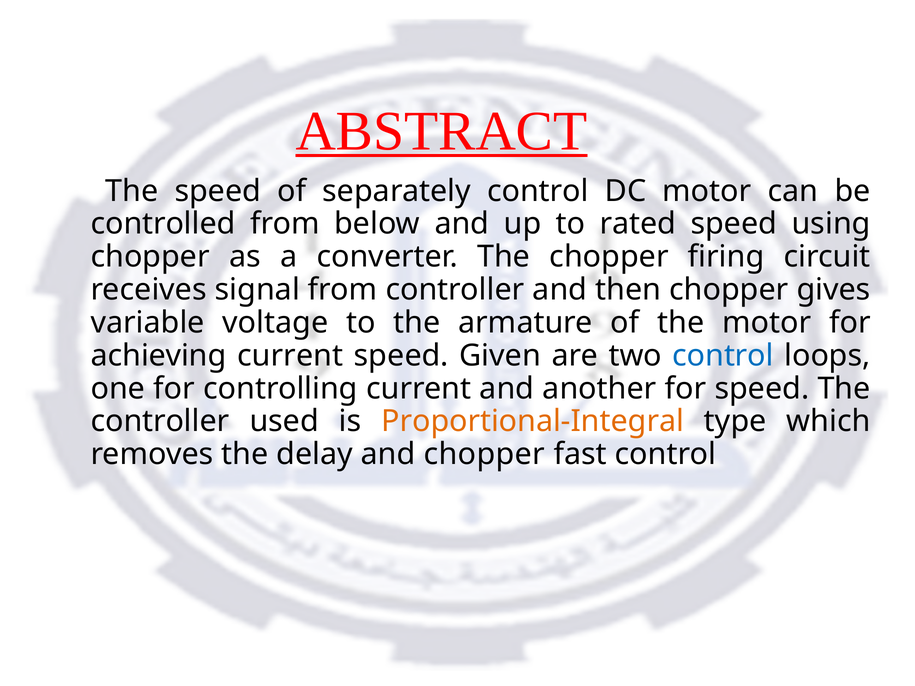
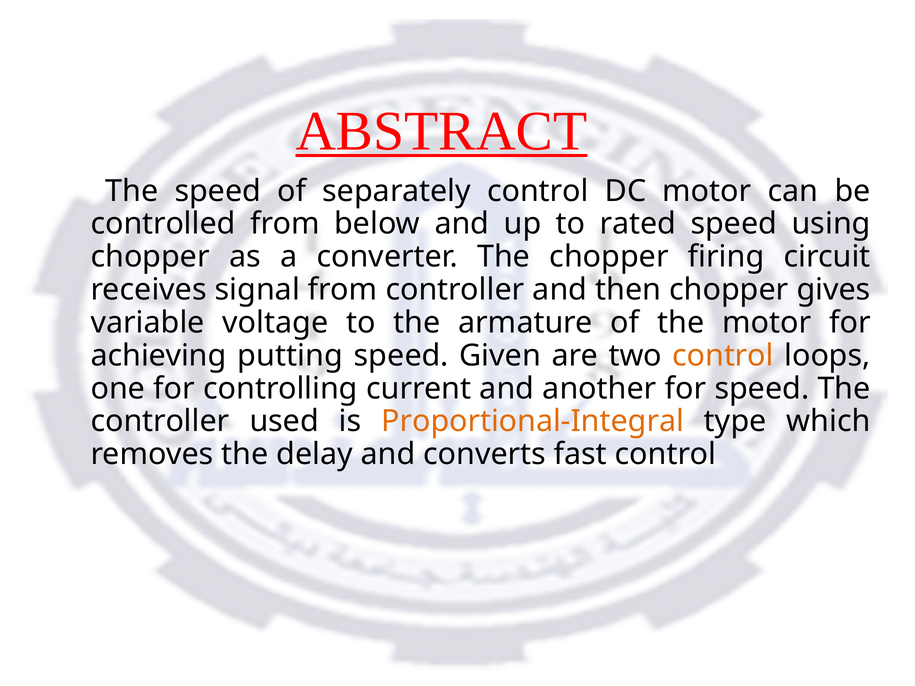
achieving current: current -> putting
control at (723, 356) colour: blue -> orange
and chopper: chopper -> converts
